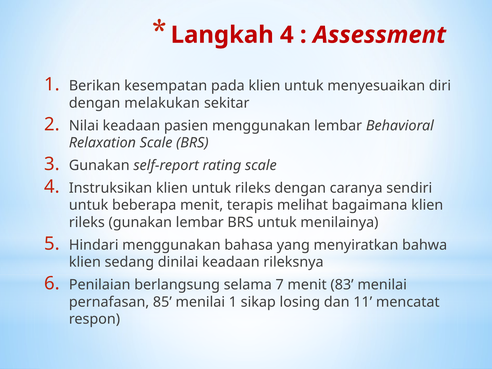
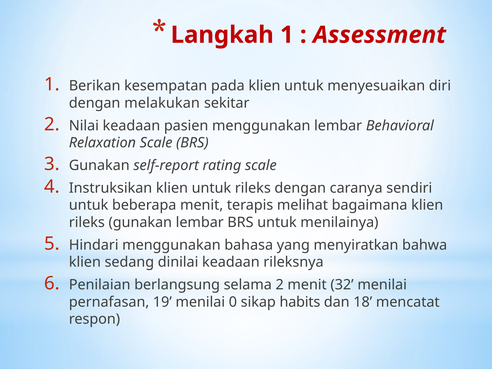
Langkah 4: 4 -> 1
selama 7: 7 -> 2
83: 83 -> 32
85: 85 -> 19
menilai 1: 1 -> 0
losing: losing -> habits
11: 11 -> 18
